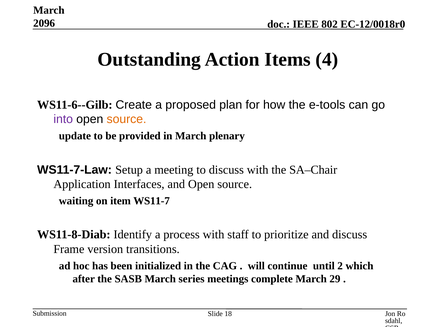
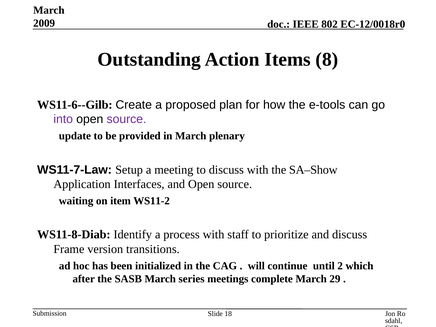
2096: 2096 -> 2009
4: 4 -> 8
source at (127, 119) colour: orange -> purple
SA–Chair: SA–Chair -> SA–Show
WS11-7: WS11-7 -> WS11-2
